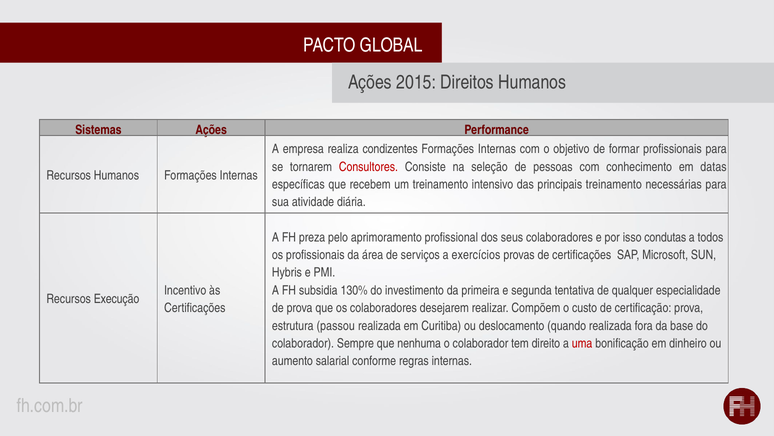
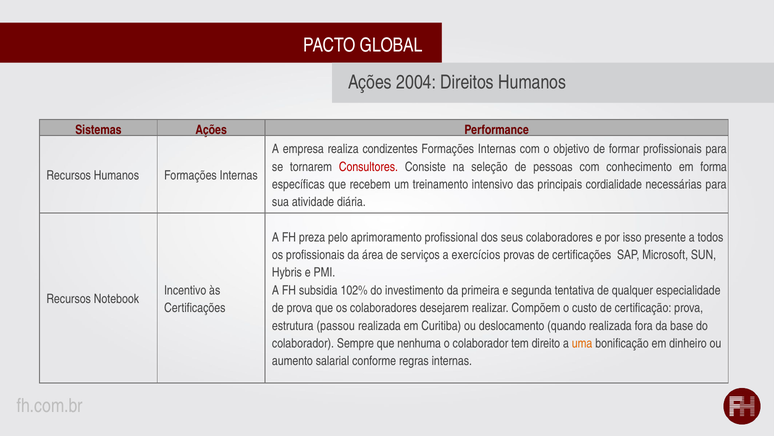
2015: 2015 -> 2004
datas: datas -> forma
principais treinamento: treinamento -> cordialidade
condutas: condutas -> presente
130%: 130% -> 102%
Execução: Execução -> Notebook
uma colour: red -> orange
